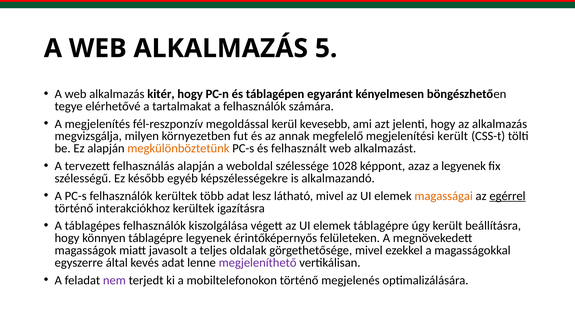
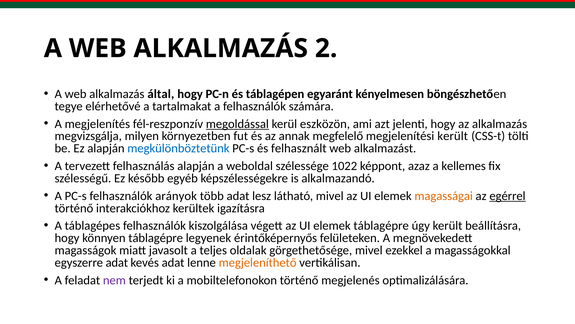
5: 5 -> 2
kitér: kitér -> által
megoldással underline: none -> present
kevesebb: kevesebb -> eszközön
megkülönböztetünk colour: orange -> blue
1028: 1028 -> 1022
a legyenek: legyenek -> kellemes
felhasználók kerültek: kerültek -> arányok
egyszerre által: által -> adat
megjeleníthető colour: purple -> orange
